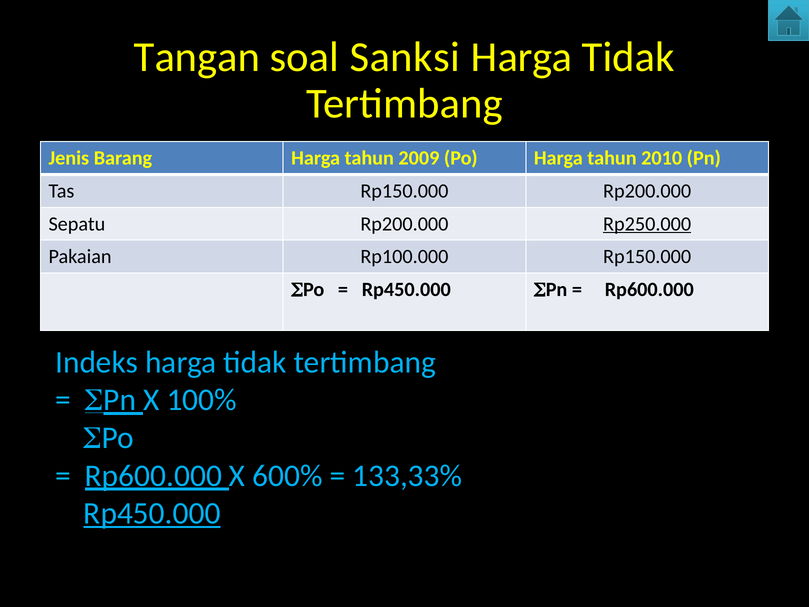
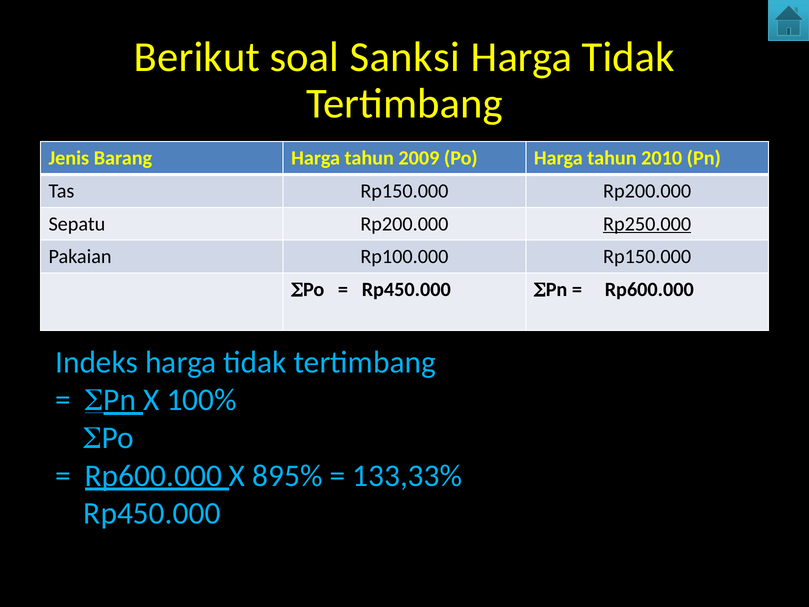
Tangan: Tangan -> Berikut
600%: 600% -> 895%
Rp450.000 at (152, 513) underline: present -> none
